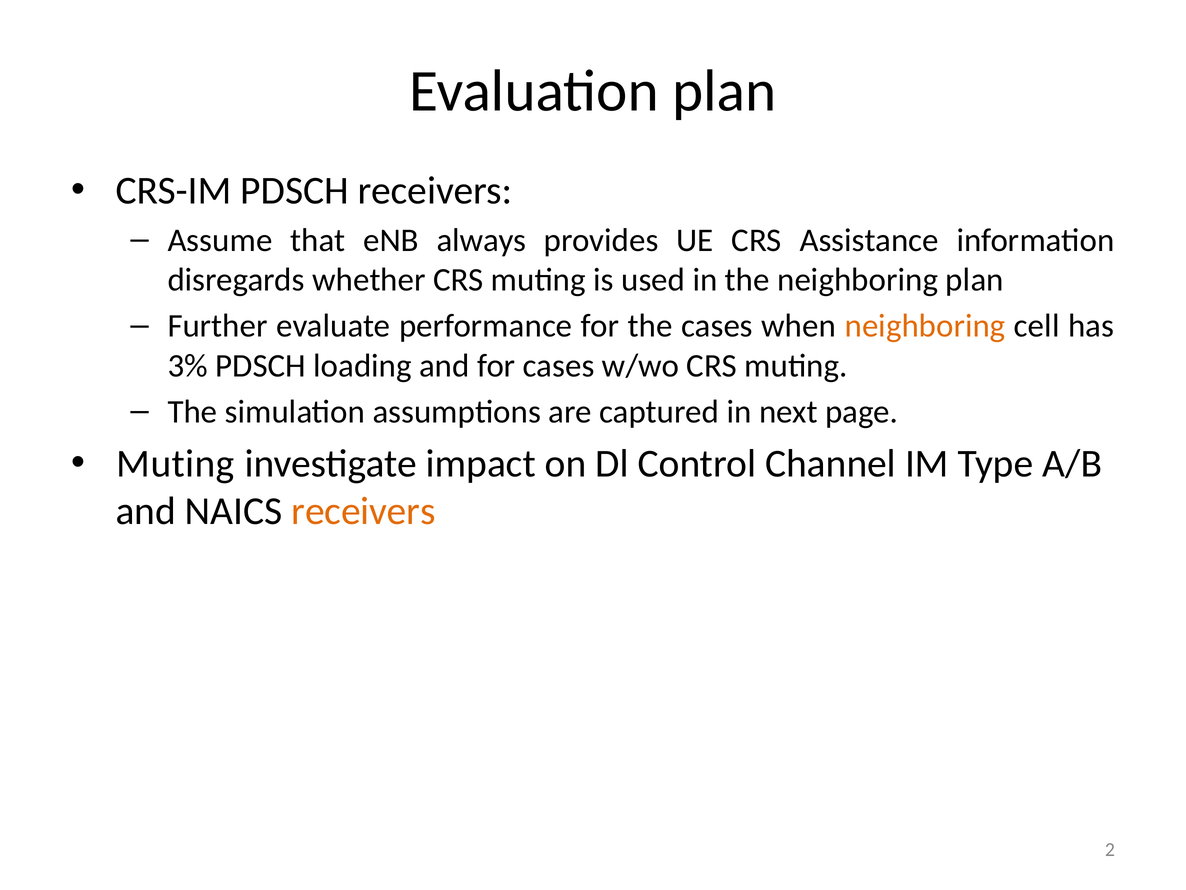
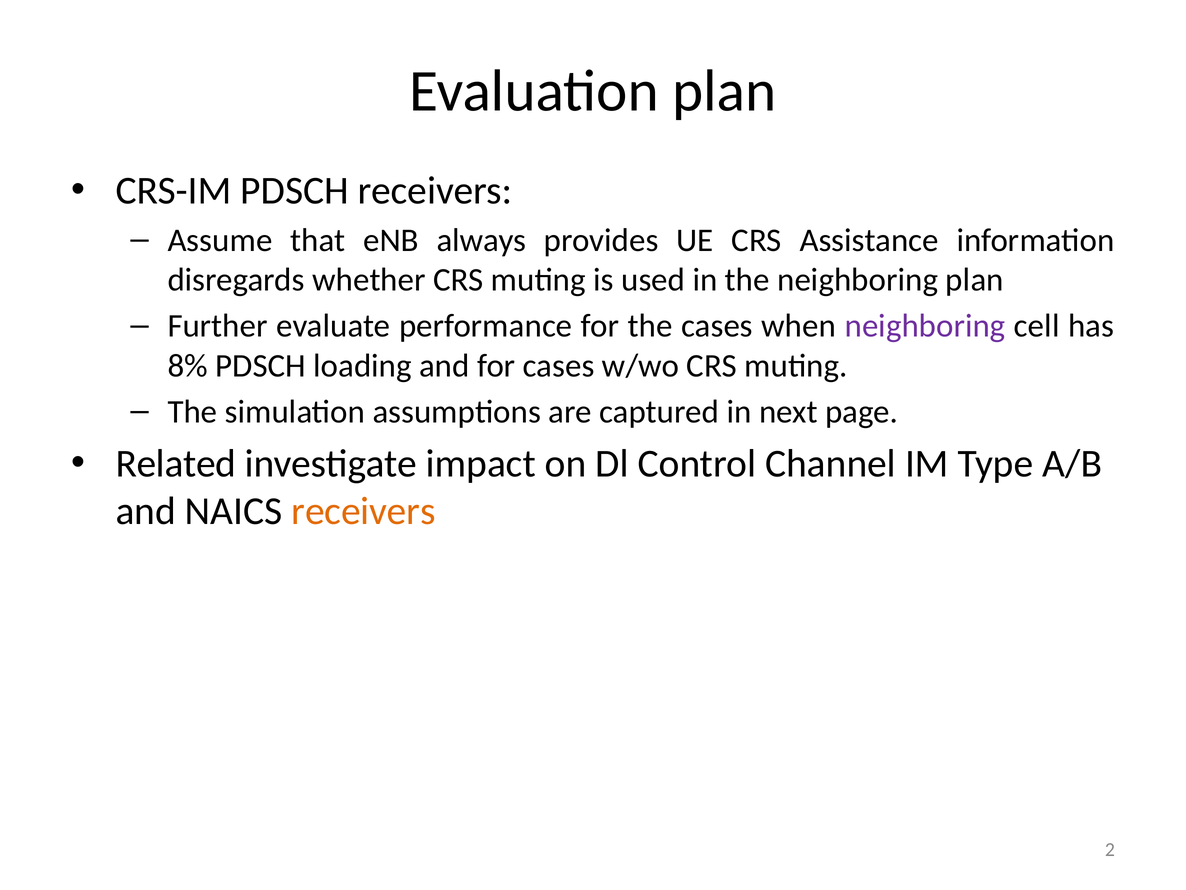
neighboring at (925, 326) colour: orange -> purple
3%: 3% -> 8%
Muting at (175, 463): Muting -> Related
